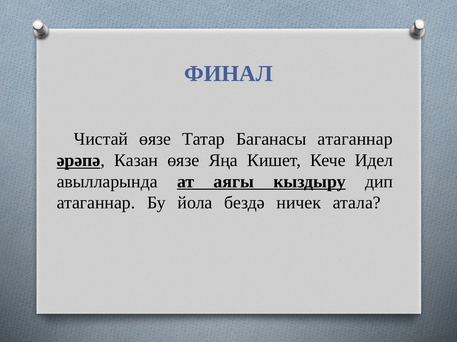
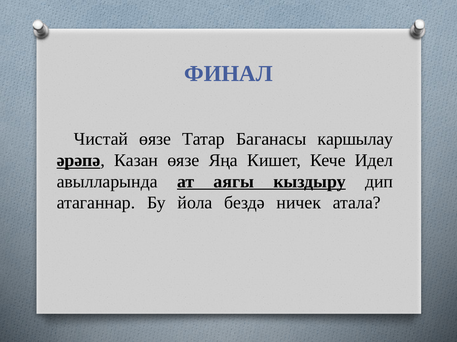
Баганасы атаганнар: атаганнар -> каршылау
